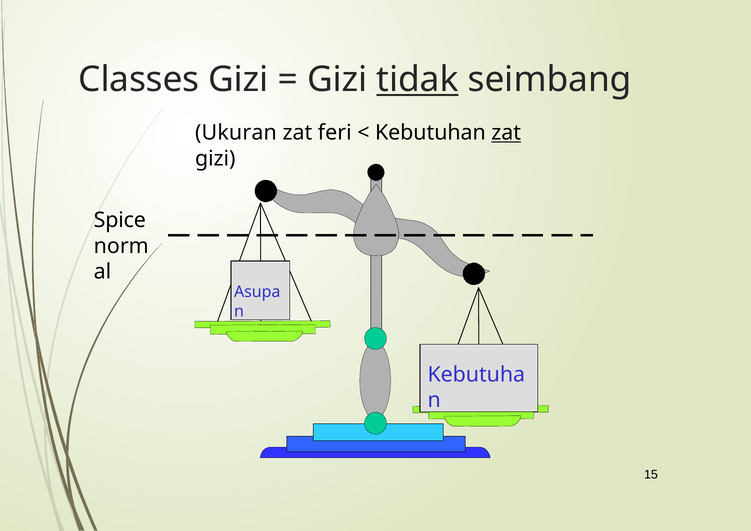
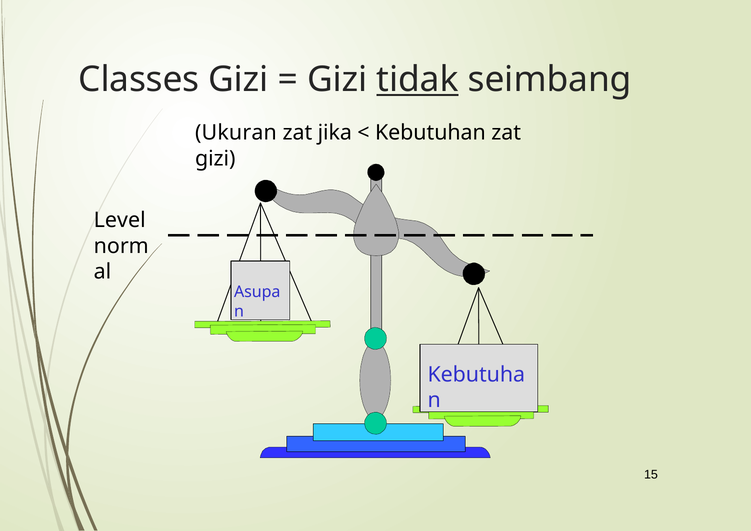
feri: feri -> jika
zat at (506, 133) underline: present -> none
Spice: Spice -> Level
